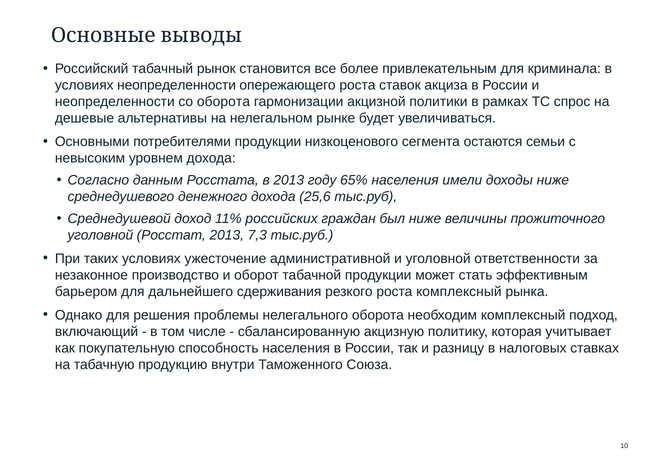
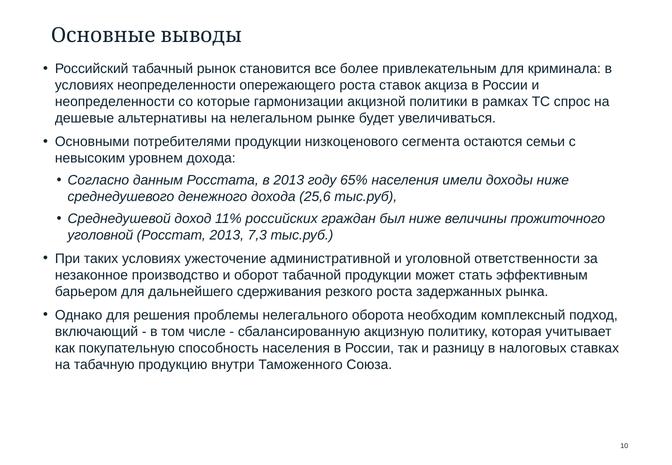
со оборота: оборота -> которые
роста комплексный: комплексный -> задержанных
